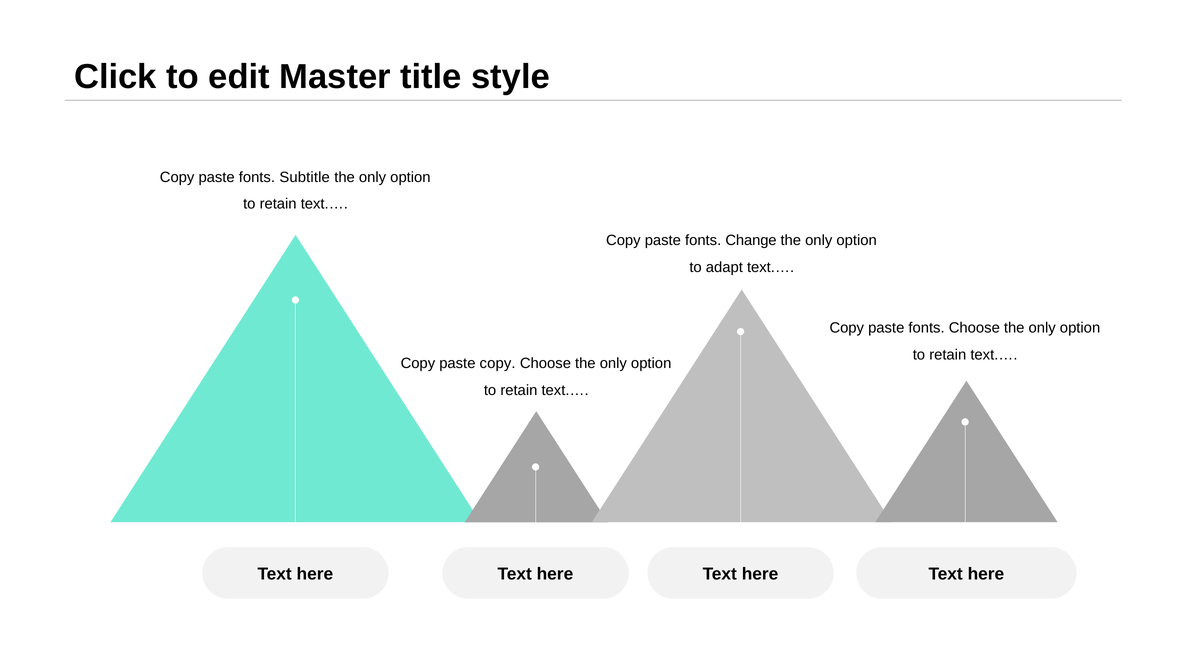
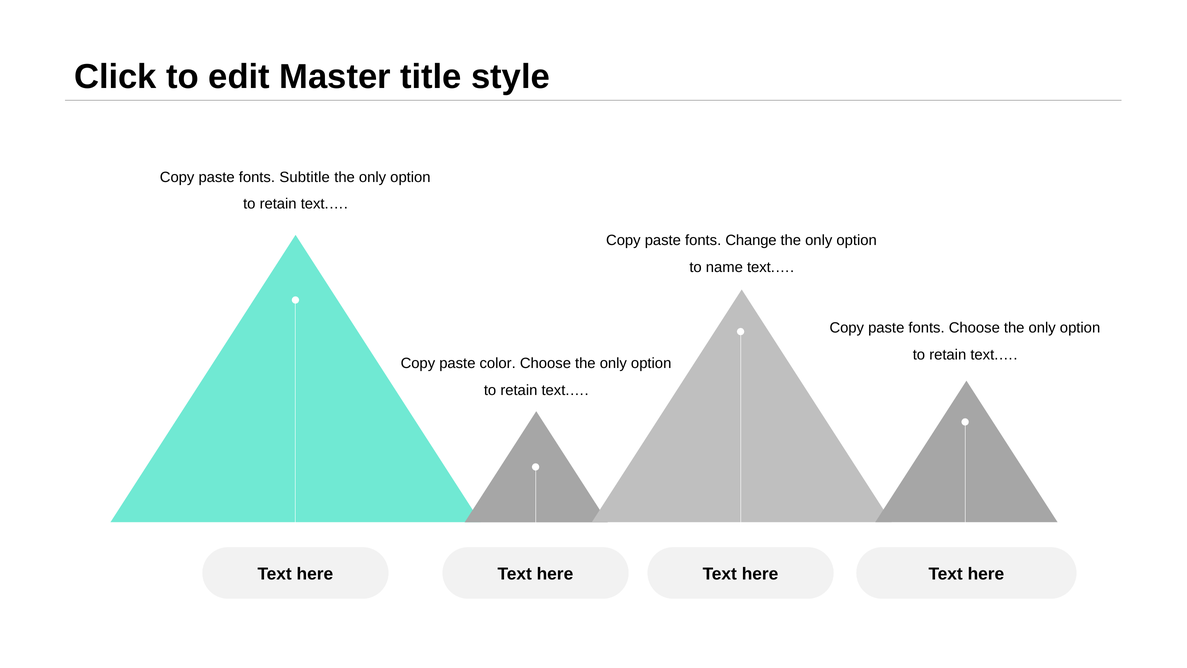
adapt: adapt -> name
paste copy: copy -> color
